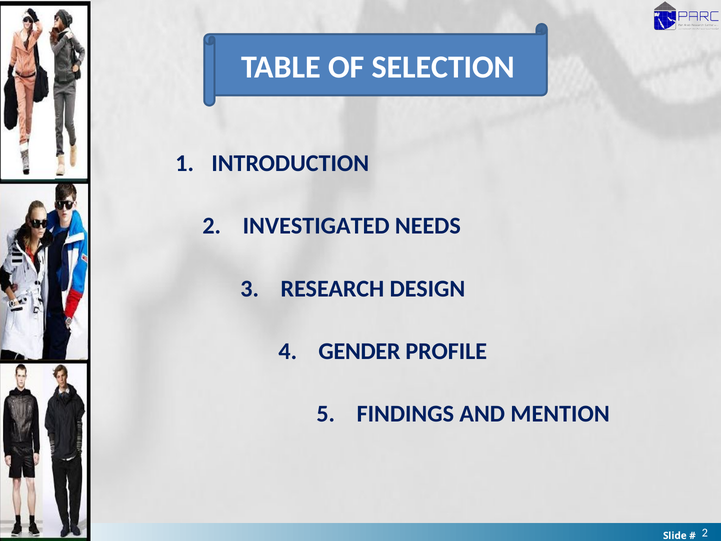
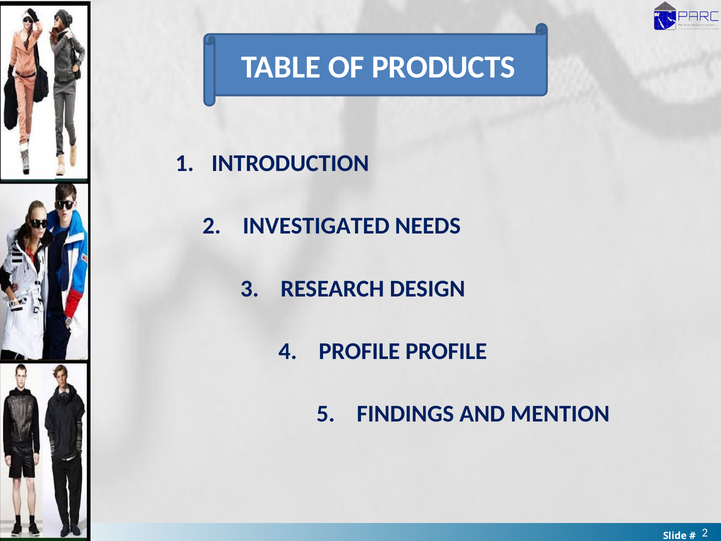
SELECTION: SELECTION -> PRODUCTS
4 GENDER: GENDER -> PROFILE
